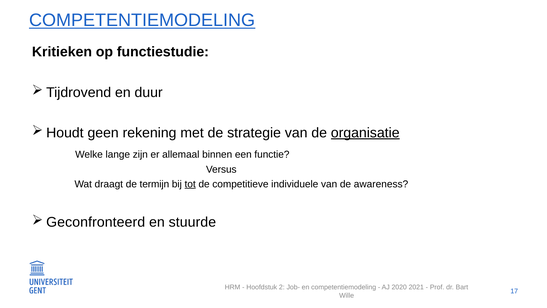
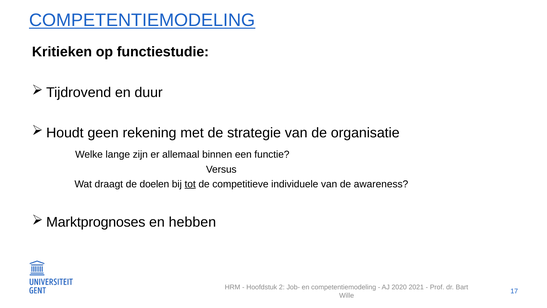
organisatie underline: present -> none
termijn: termijn -> doelen
Geconfronteerd: Geconfronteerd -> Marktprognoses
stuurde: stuurde -> hebben
